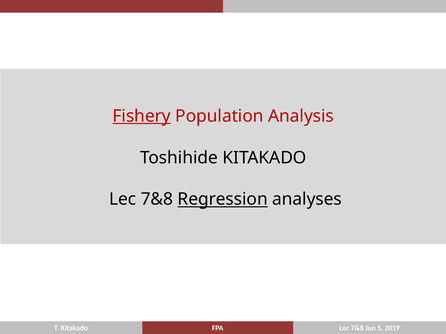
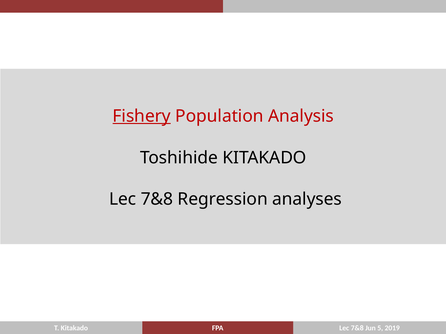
Regression underline: present -> none
